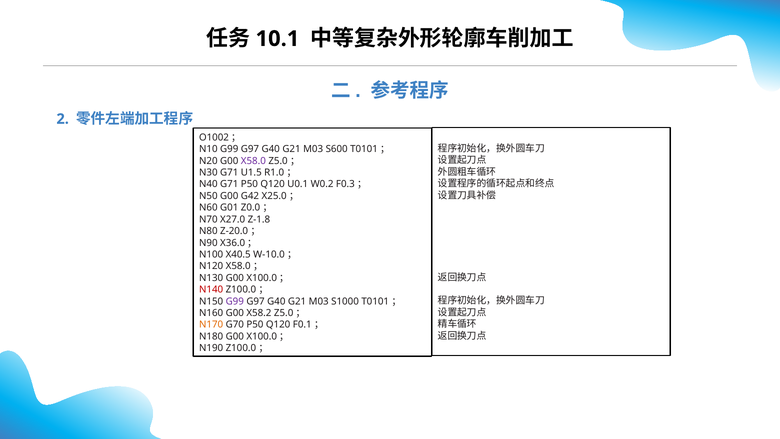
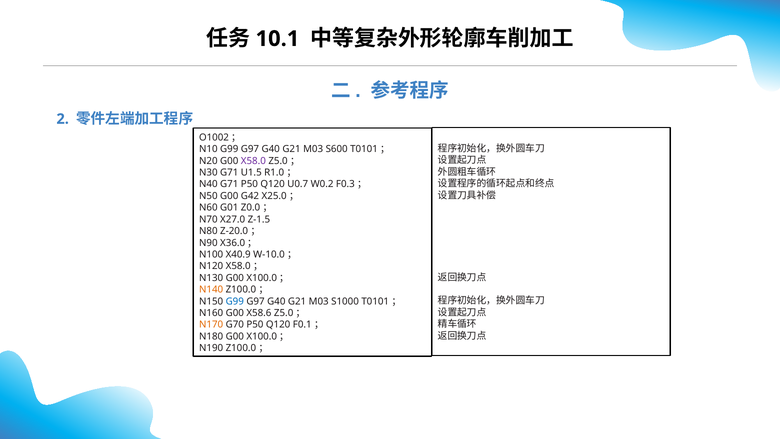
U0.1: U0.1 -> U0.7
Z-1.8: Z-1.8 -> Z-1.5
X40.5: X40.5 -> X40.9
N140 colour: red -> orange
G99 at (235, 301) colour: purple -> blue
X58.2: X58.2 -> X58.6
